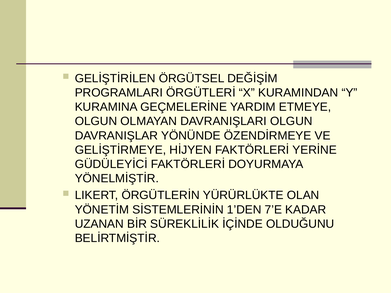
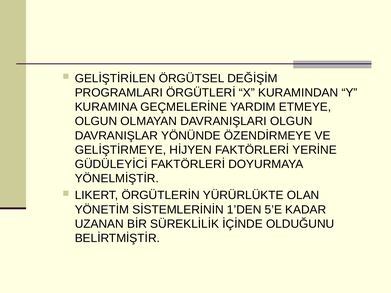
7’E: 7’E -> 5’E
